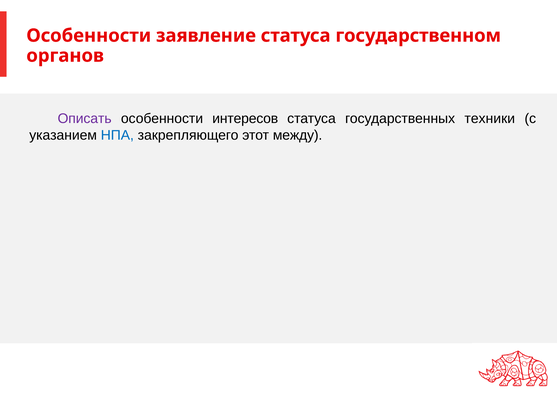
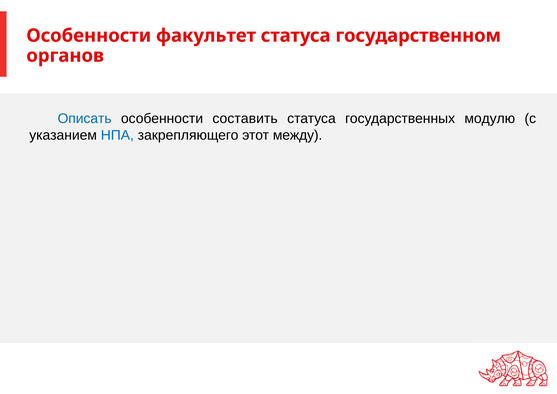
заявление: заявление -> факультет
Описать colour: purple -> blue
интересов: интересов -> составить
техники: техники -> модулю
